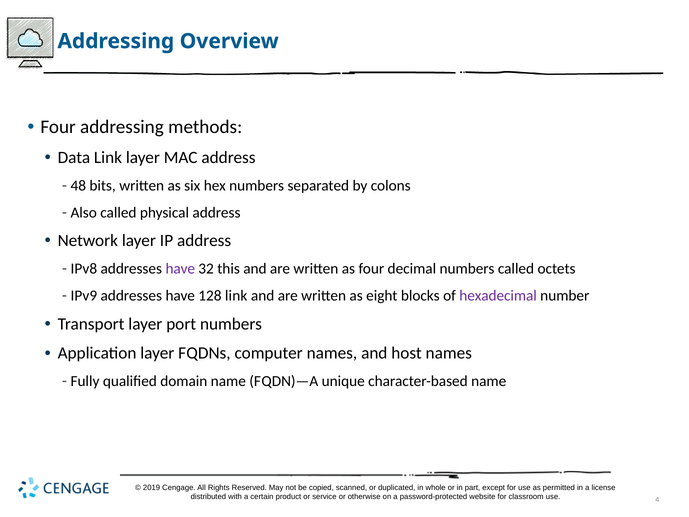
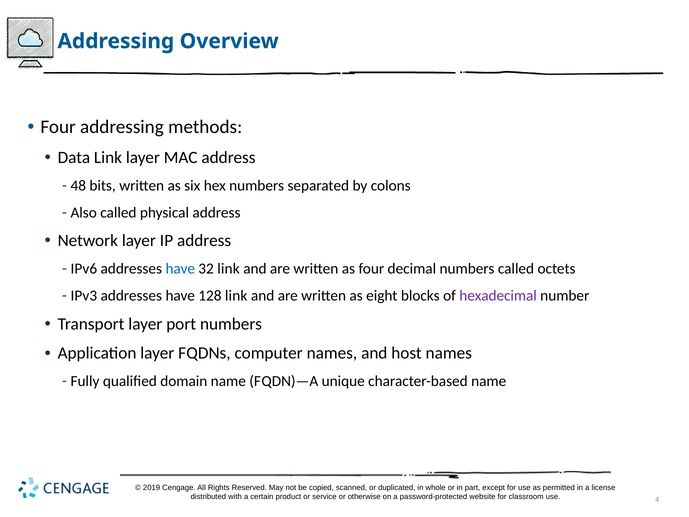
8: 8 -> 6
have at (180, 269) colour: purple -> blue
32 this: this -> link
9: 9 -> 3
